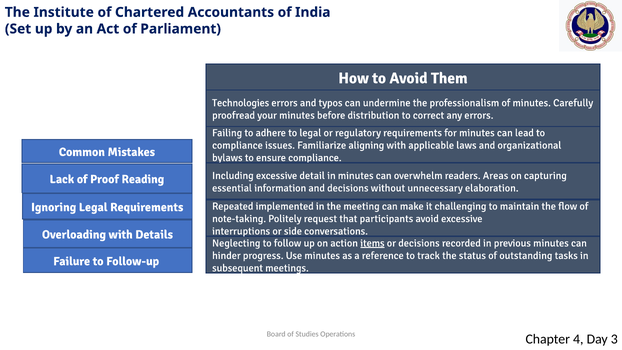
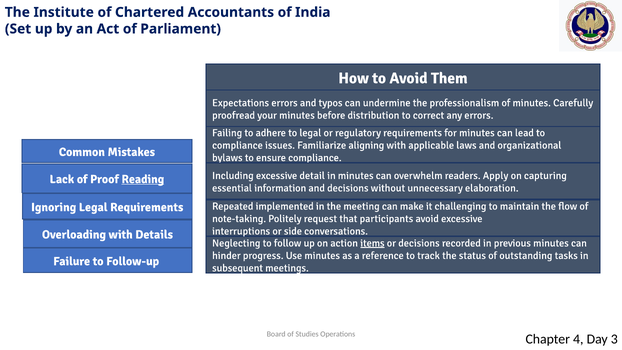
Technologies: Technologies -> Expectations
Areas: Areas -> Apply
Reading underline: none -> present
